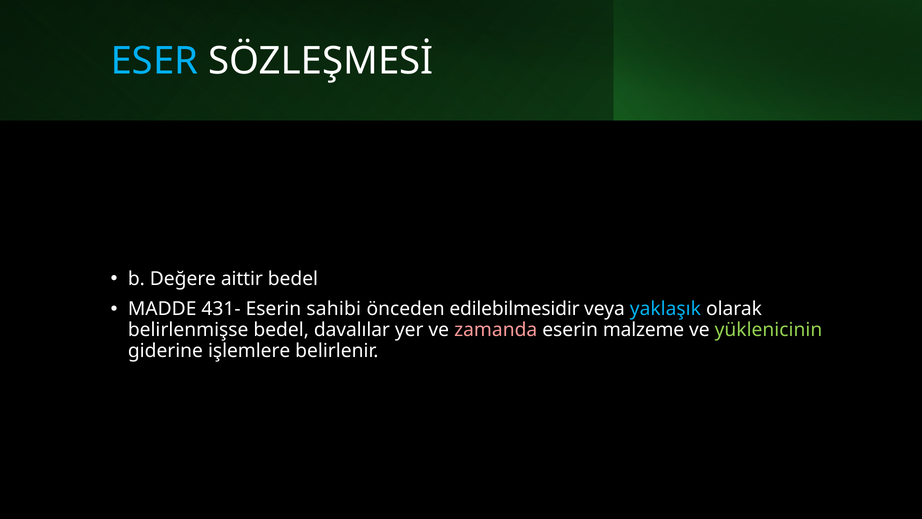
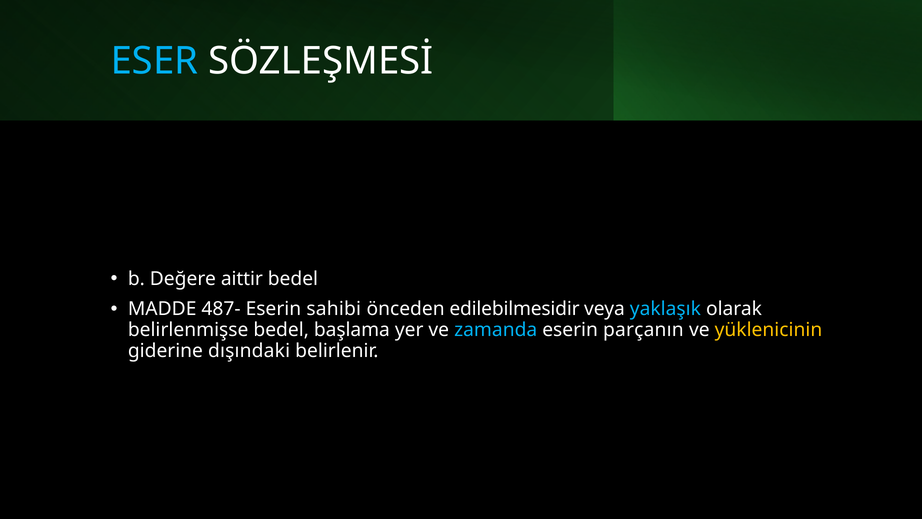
431-: 431- -> 487-
davalılar: davalılar -> başlama
zamanda colour: pink -> light blue
malzeme: malzeme -> parçanın
yüklenicinin colour: light green -> yellow
işlemlere: işlemlere -> dışındaki
